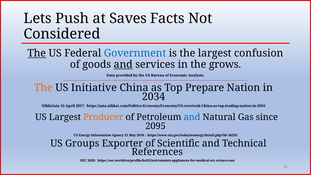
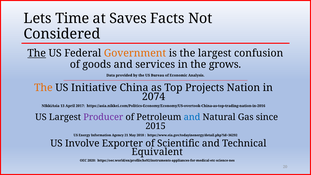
Push: Push -> Time
Government colour: blue -> orange
and at (123, 64) underline: present -> none
Prepare: Prepare -> Projects
2034: 2034 -> 2074
Producer colour: orange -> purple
2095: 2095 -> 2015
Groups: Groups -> Involve
References: References -> Equivalent
